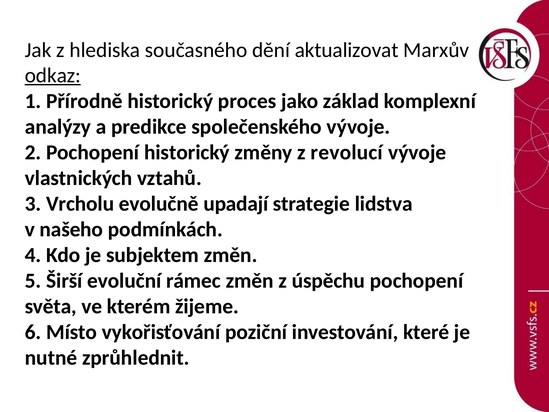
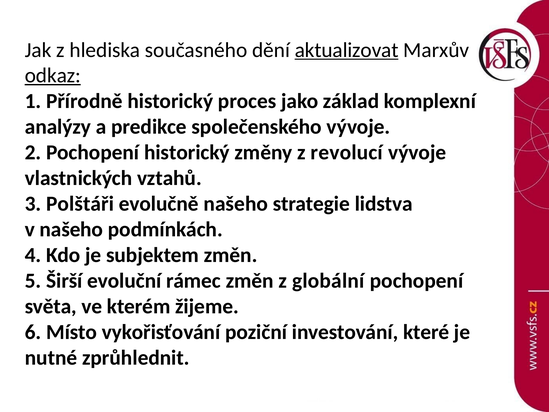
aktualizovat underline: none -> present
Vrcholu: Vrcholu -> Polštáři
evolučně upadají: upadají -> našeho
úspěchu: úspěchu -> globální
